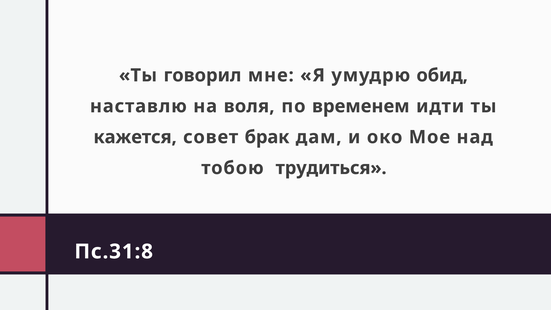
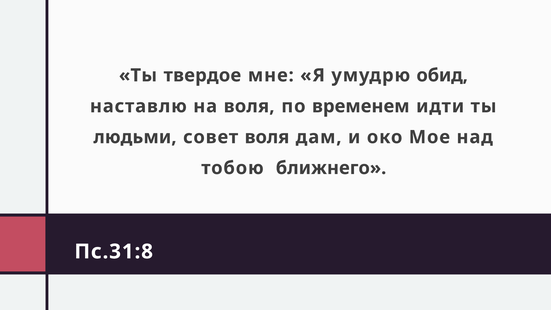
говорил: говорил -> твердое
кажется: кажется -> людьми
совет брак: брак -> воля
трудиться: трудиться -> ближнего
